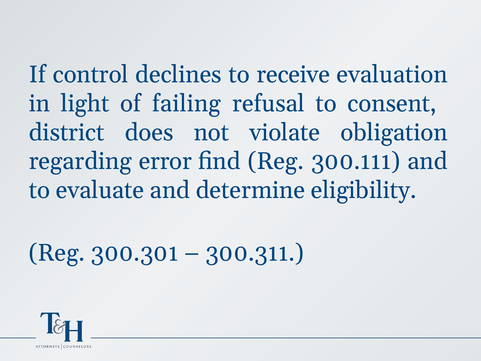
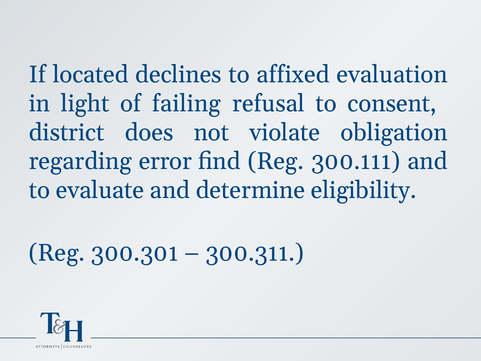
control: control -> located
receive: receive -> affixed
